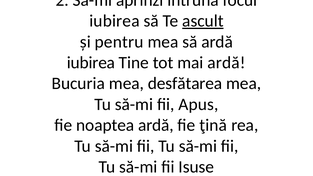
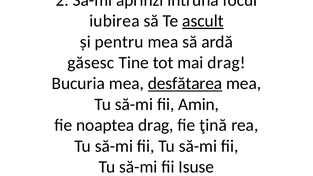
iubirea at (91, 63): iubirea -> găsesc
mai ardă: ardă -> drag
desfătarea at (185, 84) underline: none -> present
Apus: Apus -> Amin
noaptea ardă: ardă -> drag
